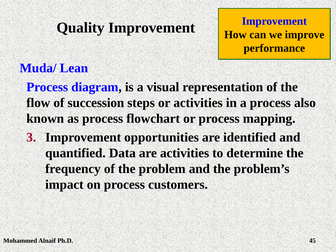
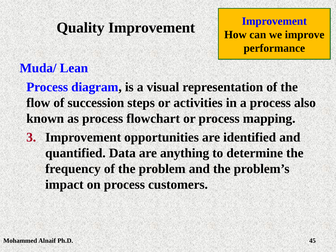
are activities: activities -> anything
